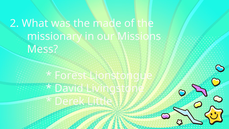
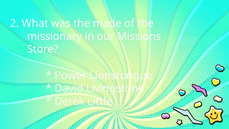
Mess: Mess -> Store
Forest: Forest -> Power
